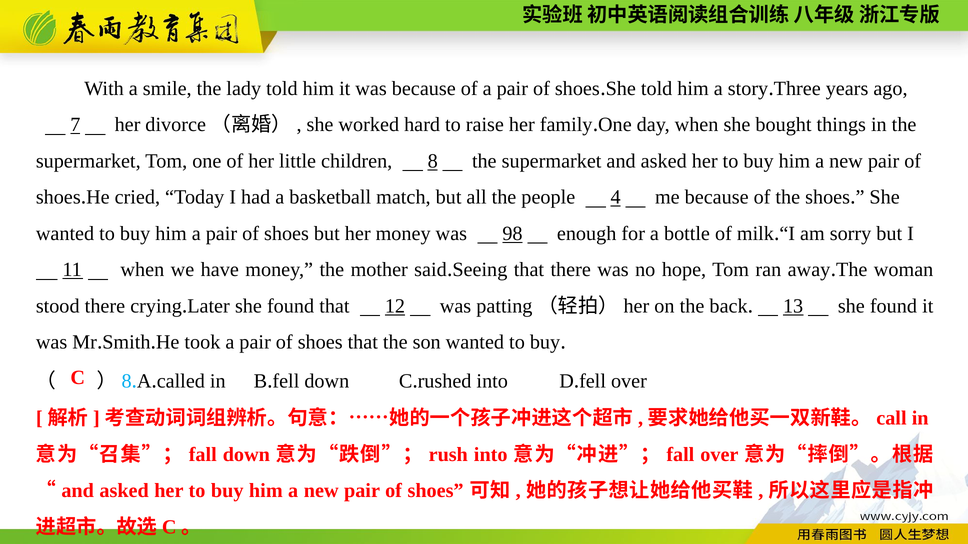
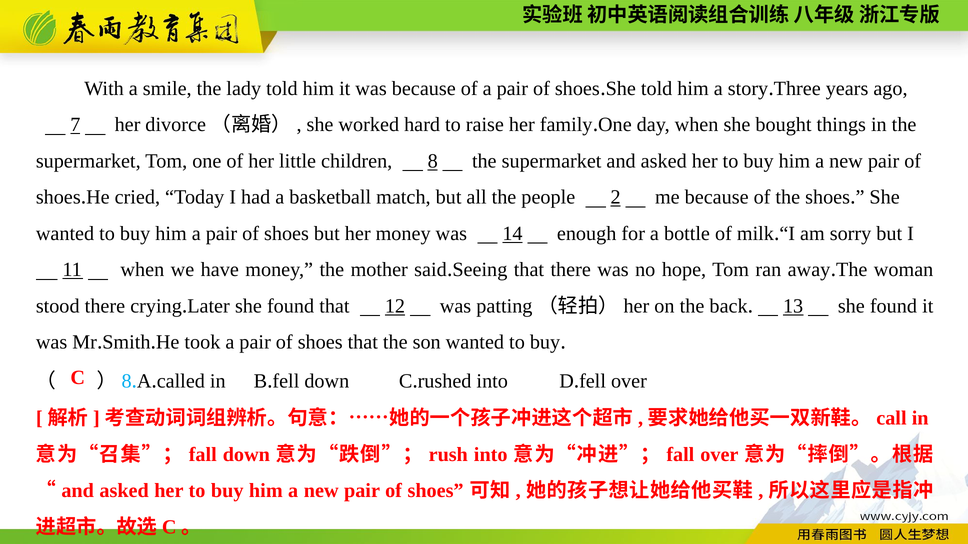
4: 4 -> 2
98: 98 -> 14
